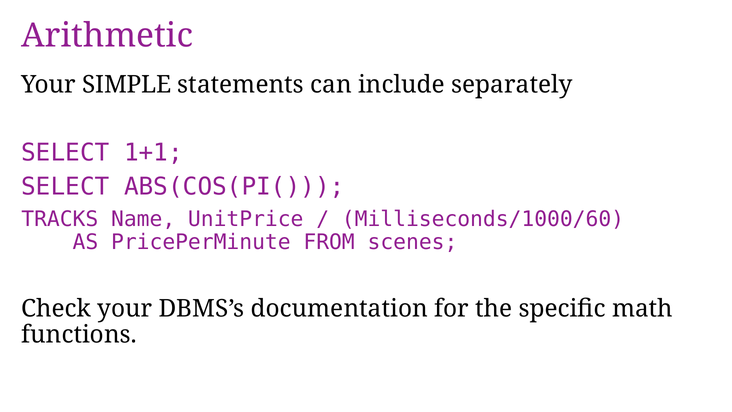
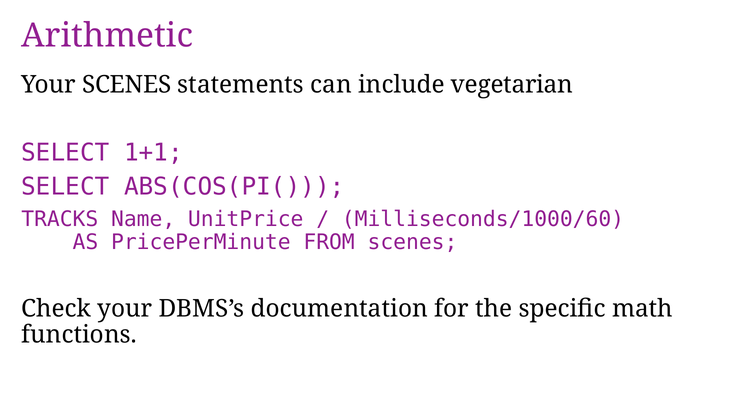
Your SIMPLE: SIMPLE -> SCENES
separately: separately -> vegetarian
